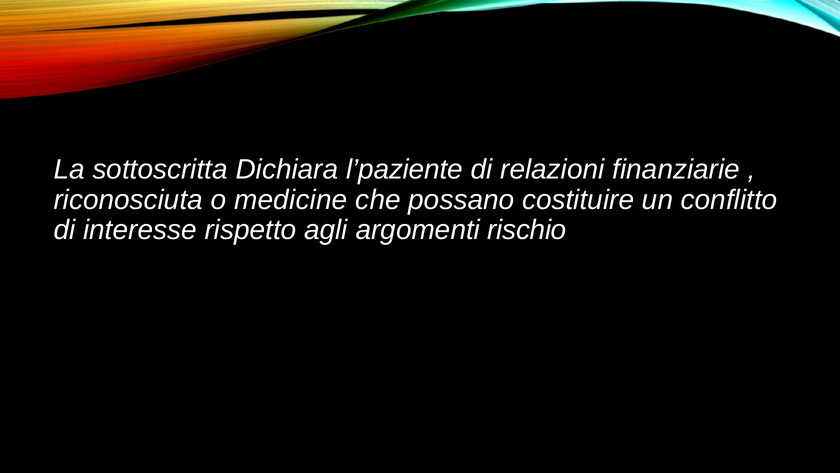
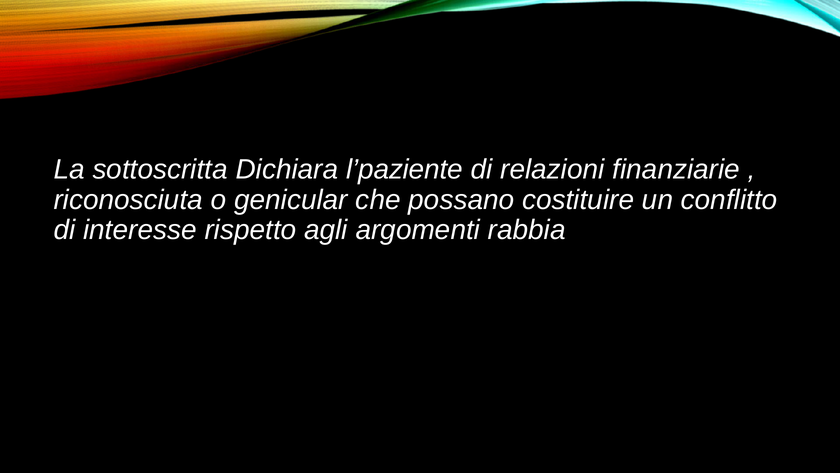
medicine: medicine -> genicular
rischio: rischio -> rabbia
